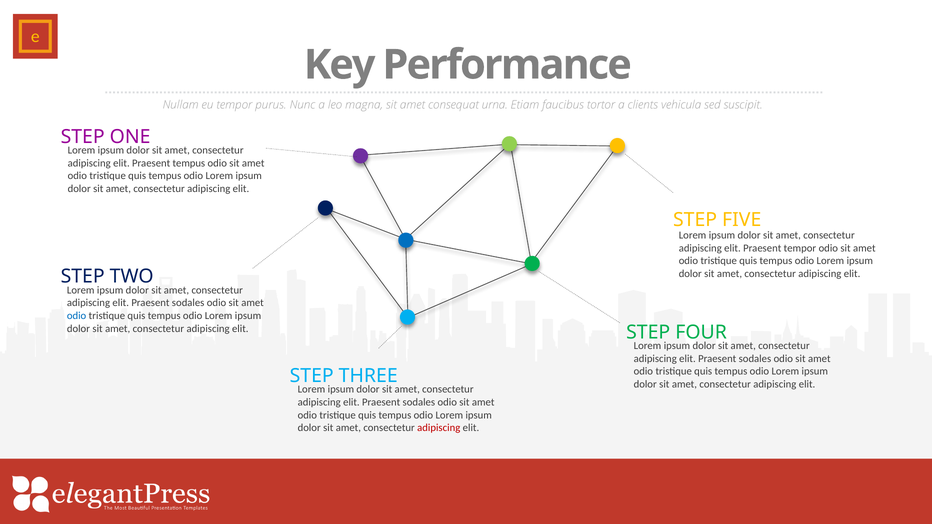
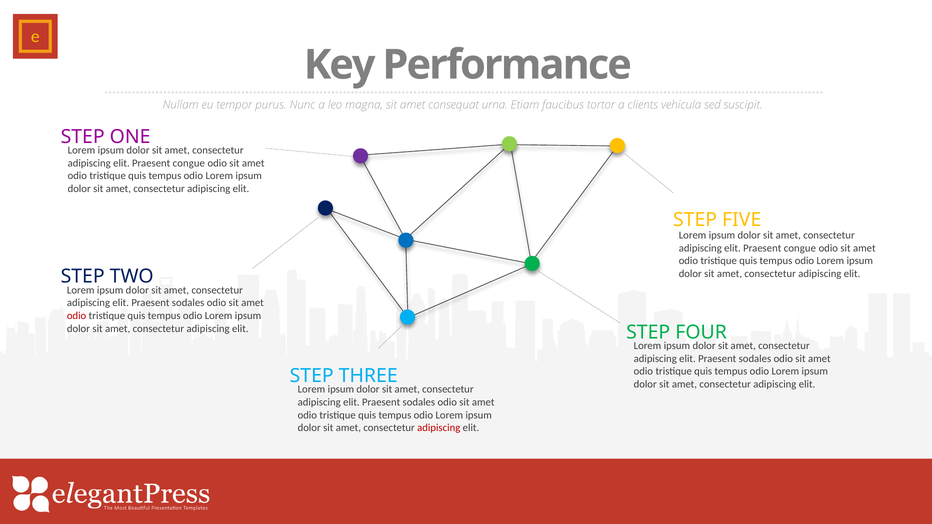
tempus at (189, 163): tempus -> congue
tempor at (800, 248): tempor -> congue
odio at (77, 316) colour: blue -> red
